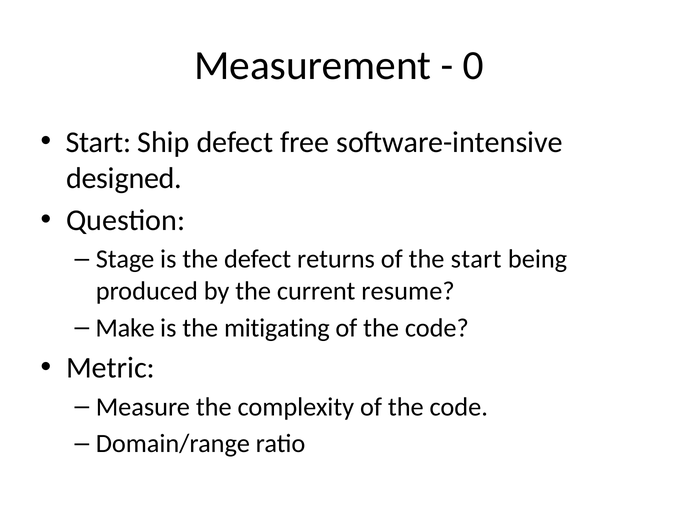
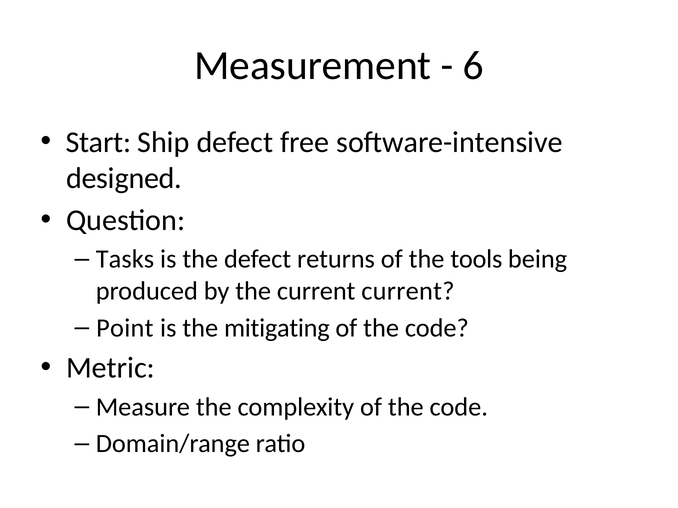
0: 0 -> 6
Stage: Stage -> Tasks
the start: start -> tools
current resume: resume -> current
Make: Make -> Point
